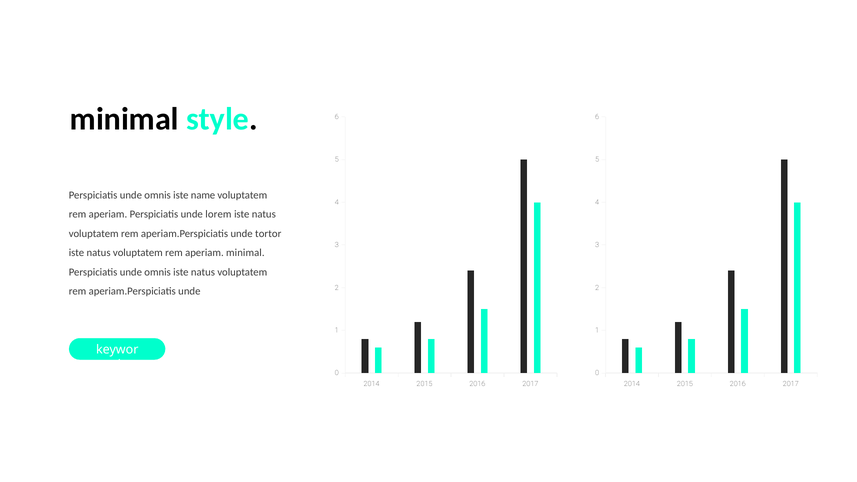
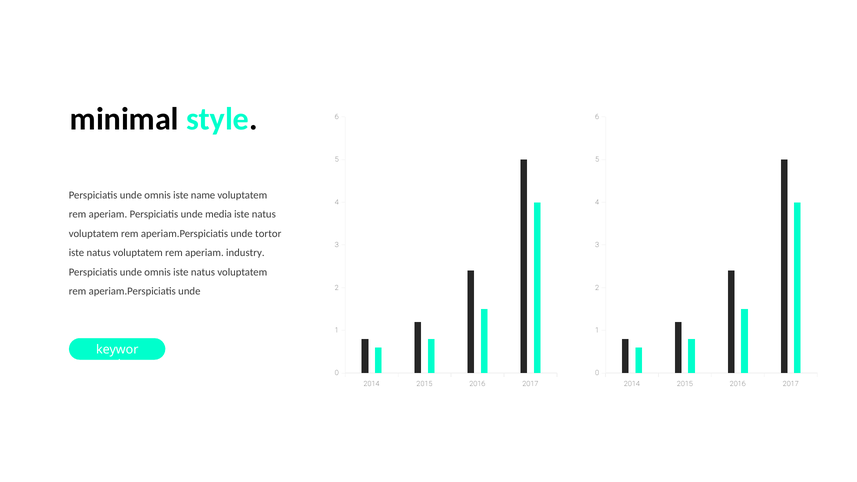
lorem: lorem -> media
aperiam minimal: minimal -> industry
